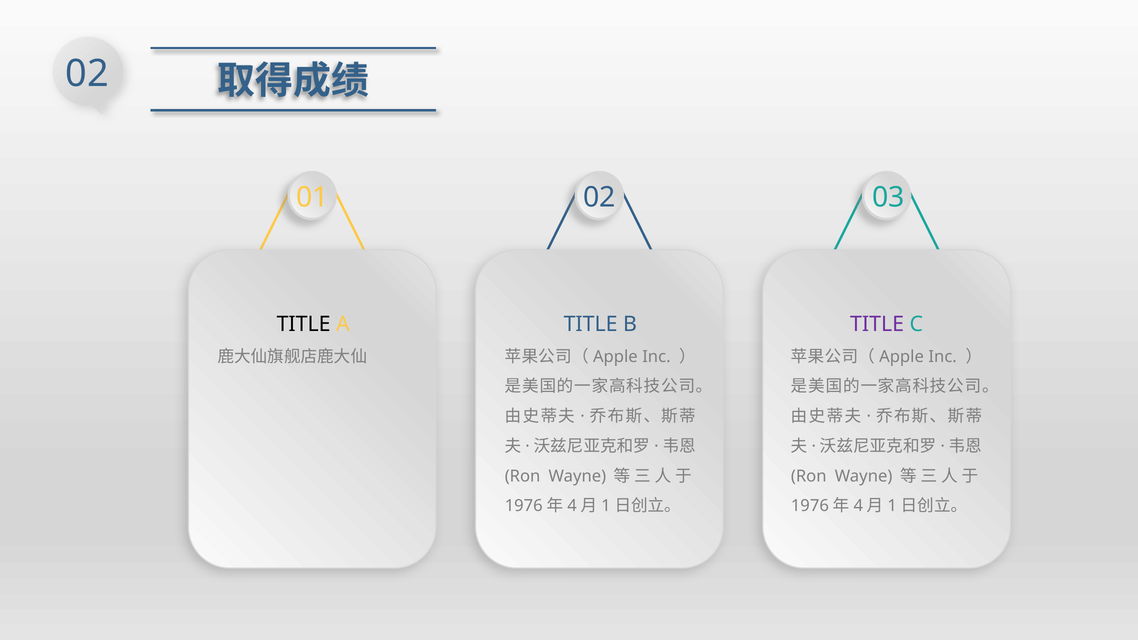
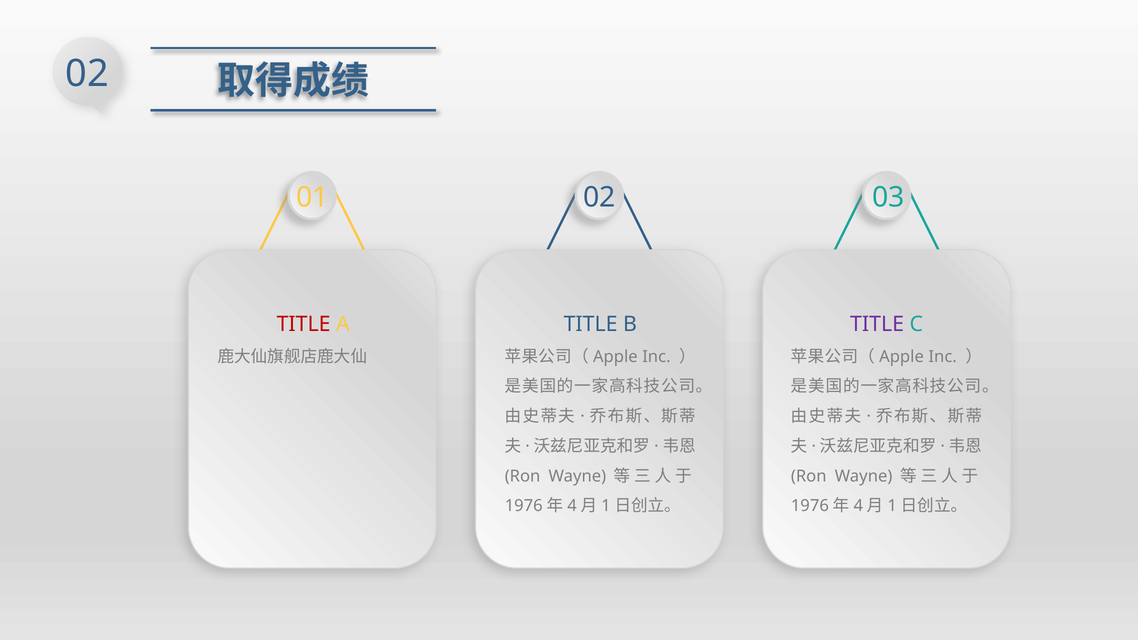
TITLE at (304, 324) colour: black -> red
